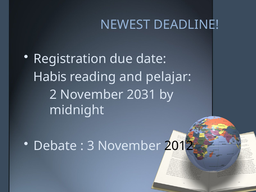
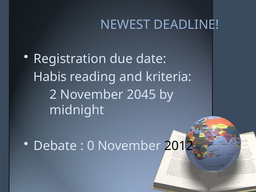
pelajar: pelajar -> kriteria
2031: 2031 -> 2045
3: 3 -> 0
